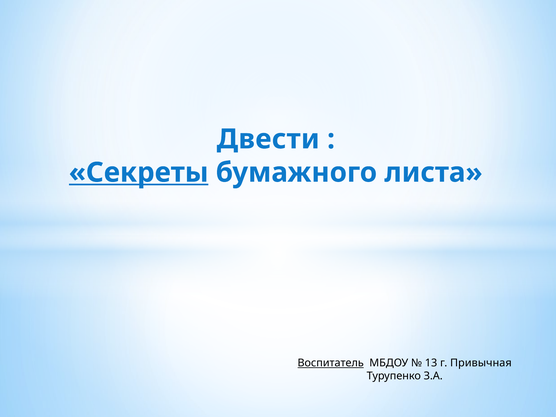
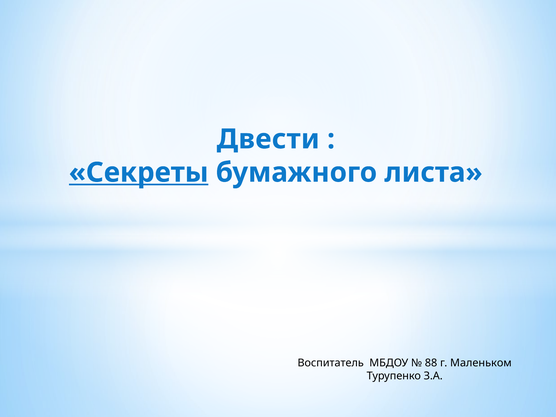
Воспитатель underline: present -> none
13: 13 -> 88
Привычная: Привычная -> Маленьком
